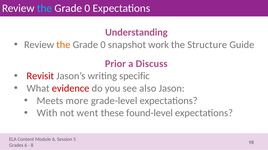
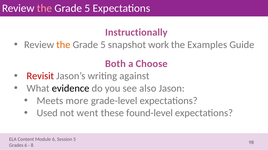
the at (44, 8) colour: light blue -> pink
0 at (87, 8): 0 -> 5
Understanding: Understanding -> Instructionally
0 at (103, 45): 0 -> 5
Structure: Structure -> Examples
Prior: Prior -> Both
Discuss: Discuss -> Choose
specific: specific -> against
evidence colour: red -> black
With: With -> Used
